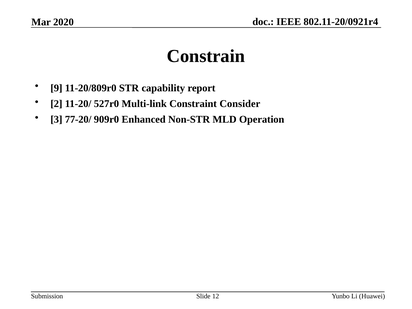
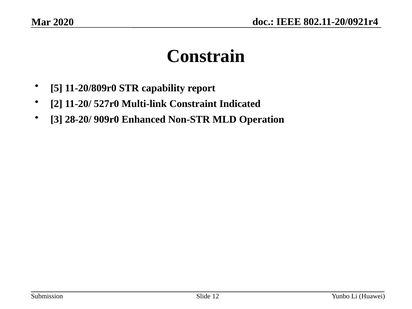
9: 9 -> 5
Consider: Consider -> Indicated
77-20/: 77-20/ -> 28-20/
